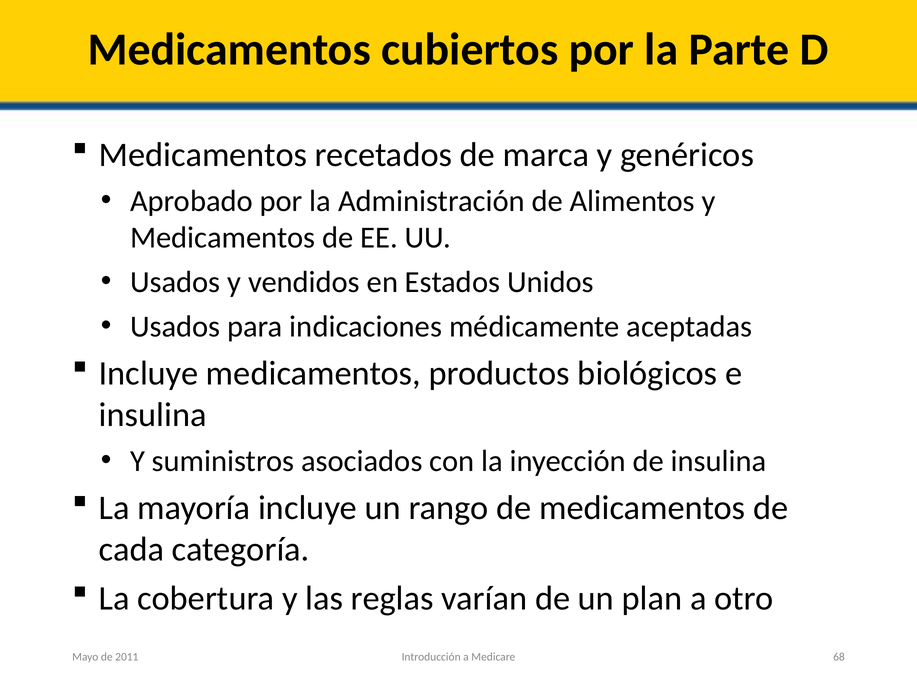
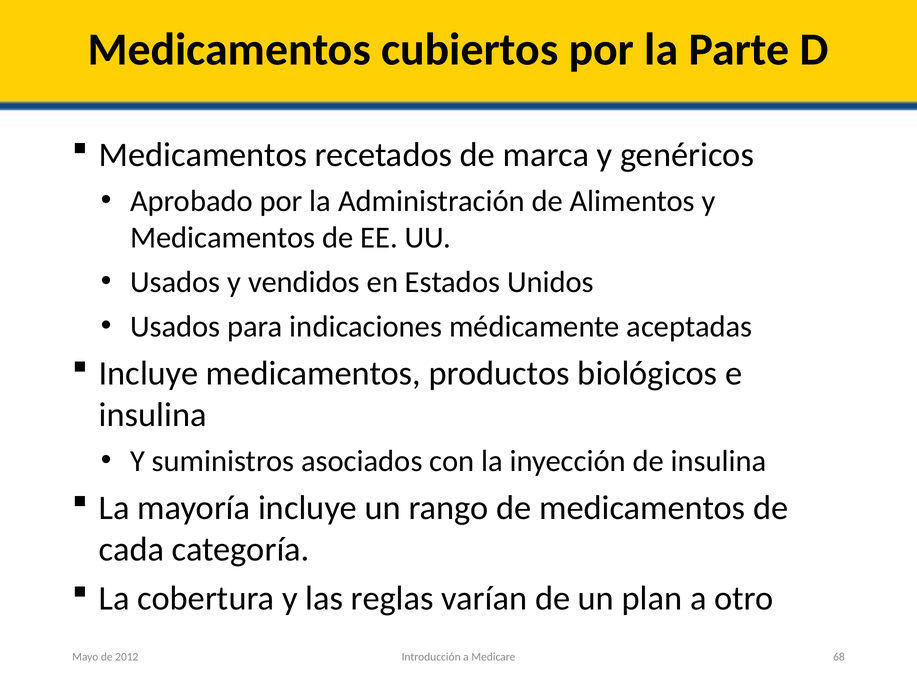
2011: 2011 -> 2012
